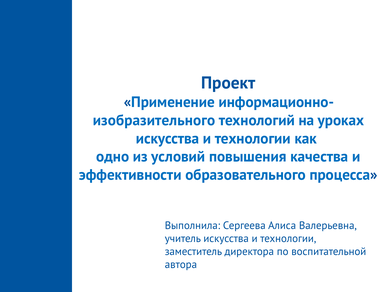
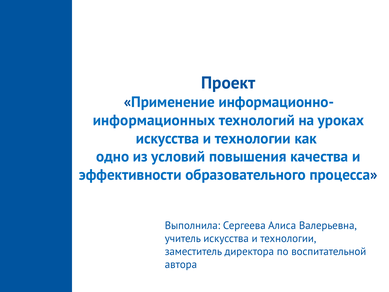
изобразительного: изобразительного -> информационных
